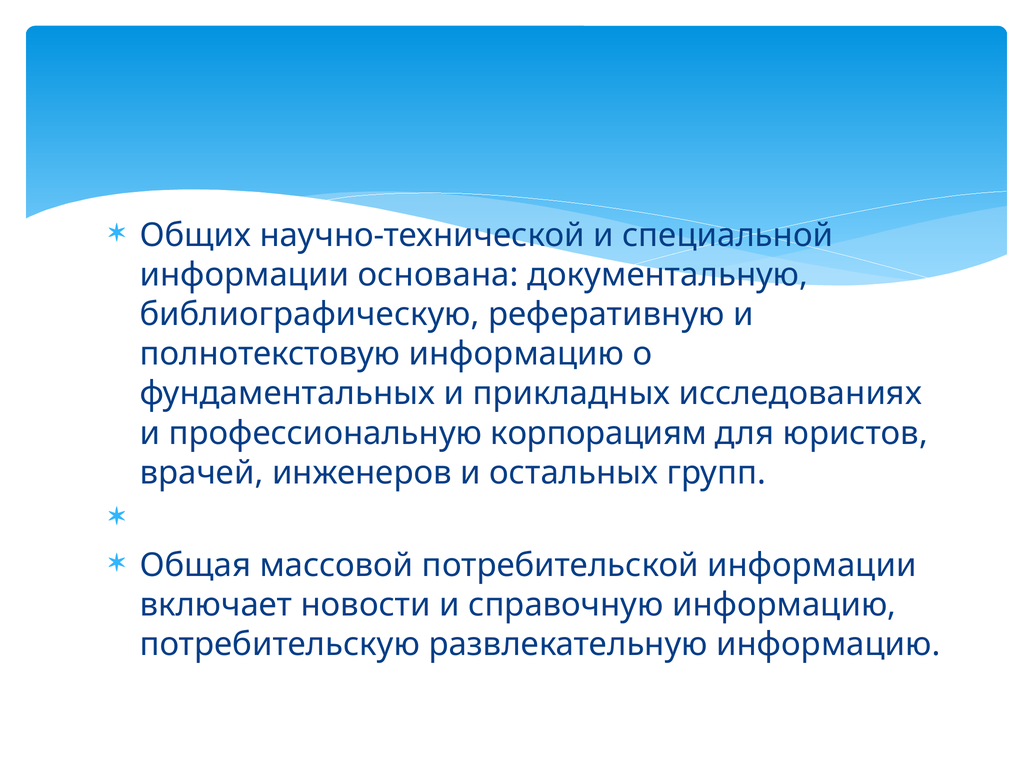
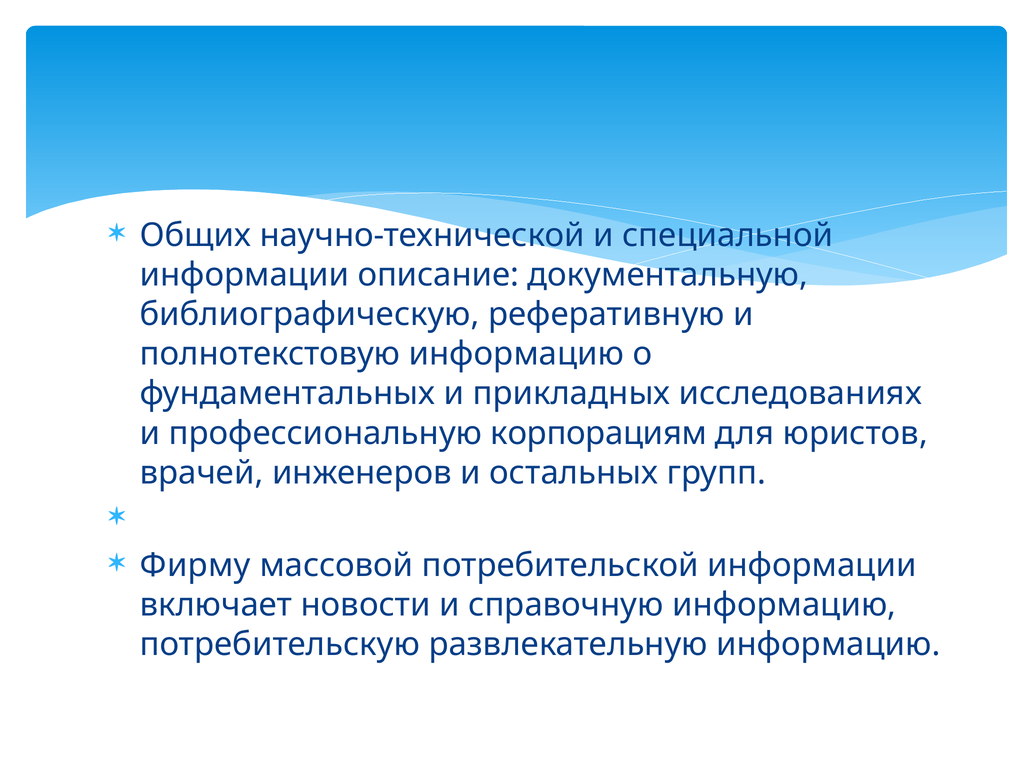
основана: основана -> описание
Общая: Общая -> Фирму
